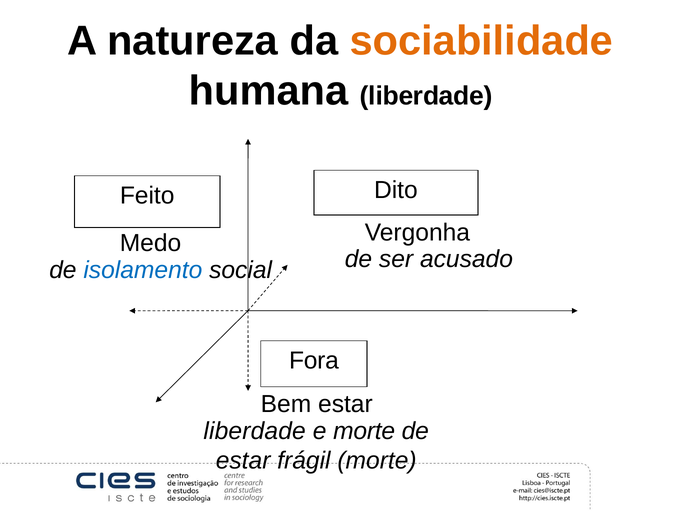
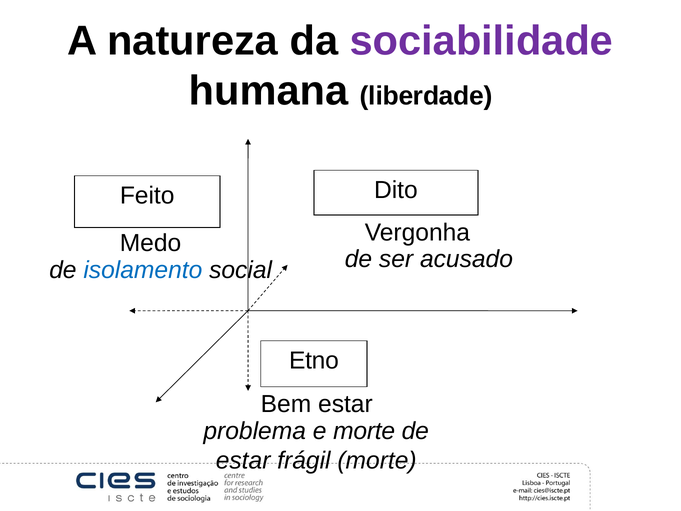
sociabilidade colour: orange -> purple
Fora: Fora -> Etno
liberdade at (255, 431): liberdade -> problema
